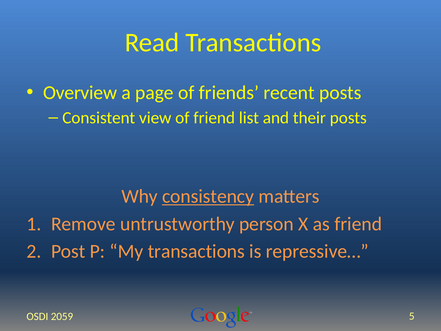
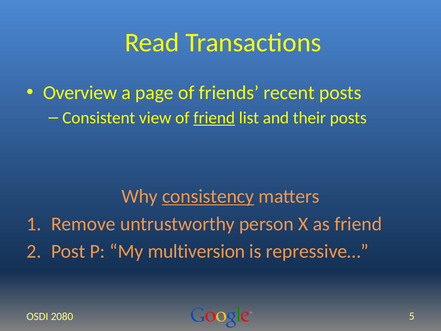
friend at (214, 118) underline: none -> present
My transactions: transactions -> multiversion
2059: 2059 -> 2080
